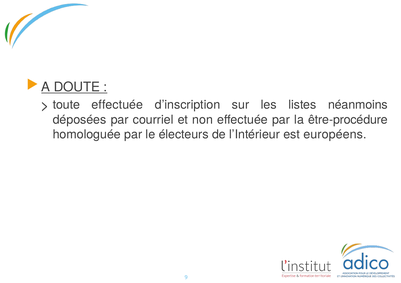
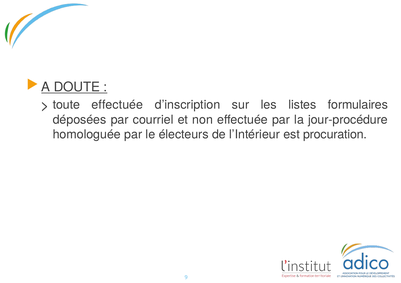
néanmoins: néanmoins -> formulaires
être-procédure: être-procédure -> jour-procédure
européens: européens -> procuration
